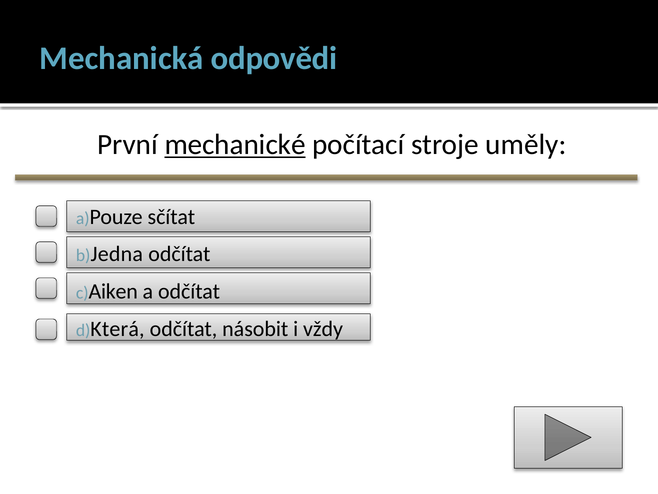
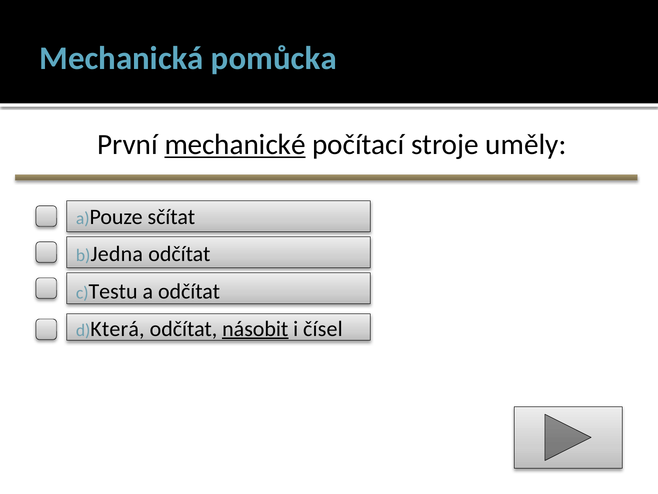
odpovědi: odpovědi -> pomůcka
Aiken: Aiken -> Testu
násobit underline: none -> present
vždy: vždy -> čísel
